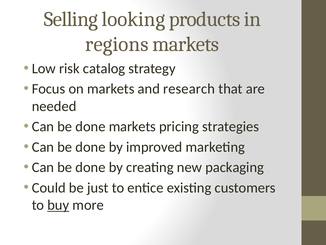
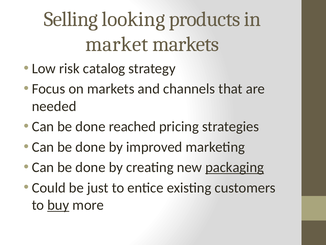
regions: regions -> market
research: research -> channels
done markets: markets -> reached
packaging underline: none -> present
